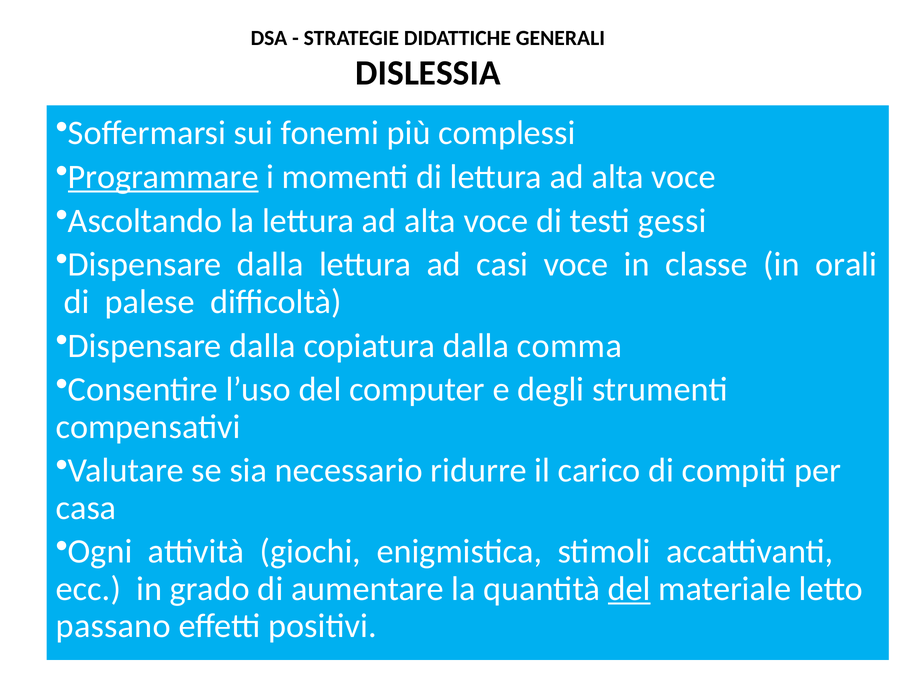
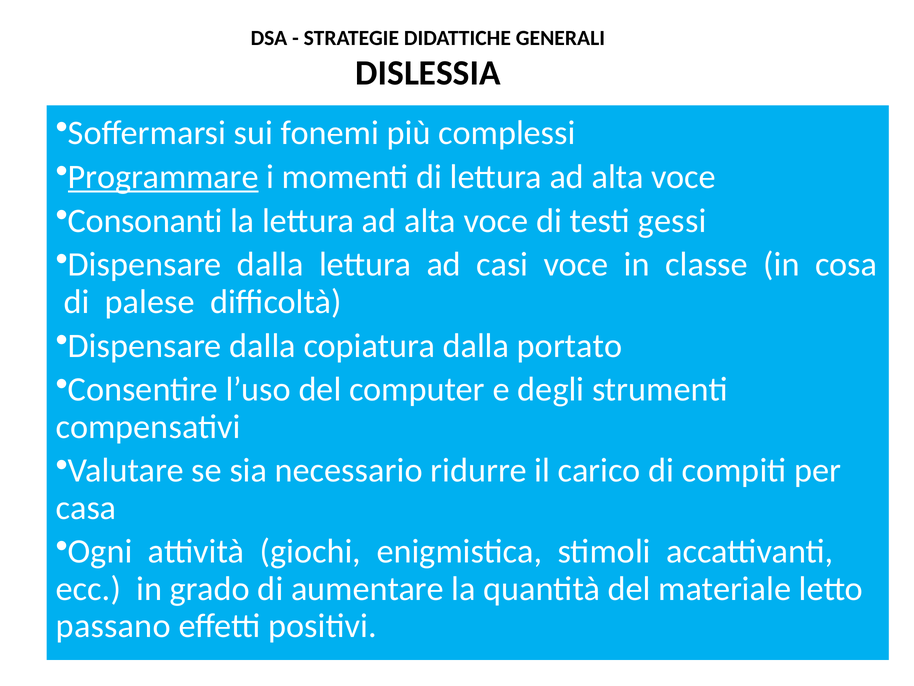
Ascoltando: Ascoltando -> Consonanti
orali: orali -> cosa
comma: comma -> portato
del at (629, 588) underline: present -> none
